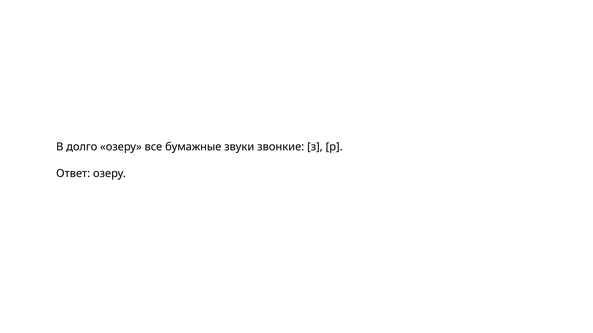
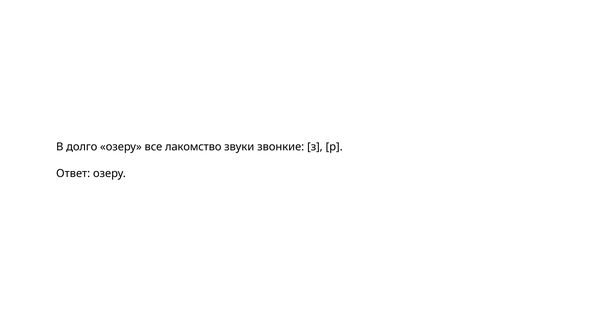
бумажные: бумажные -> лакомство
